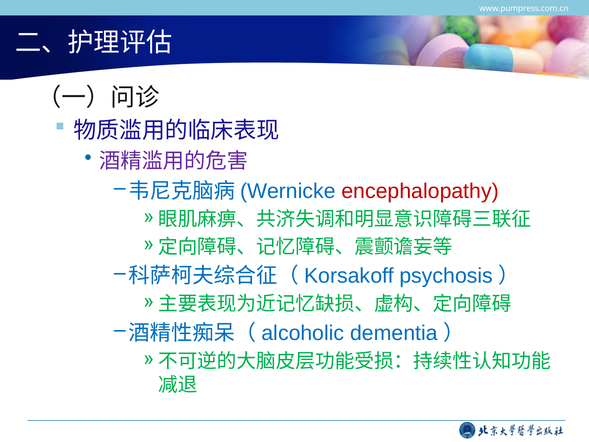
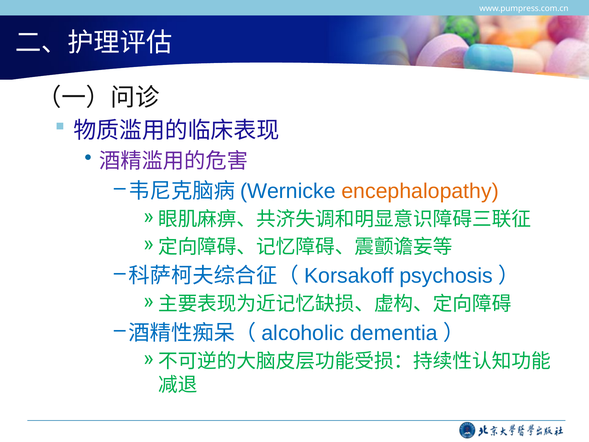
encephalopathy colour: red -> orange
